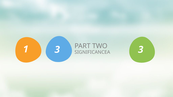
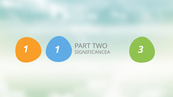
1 3: 3 -> 1
